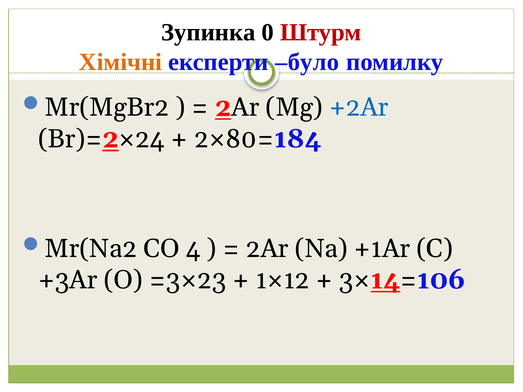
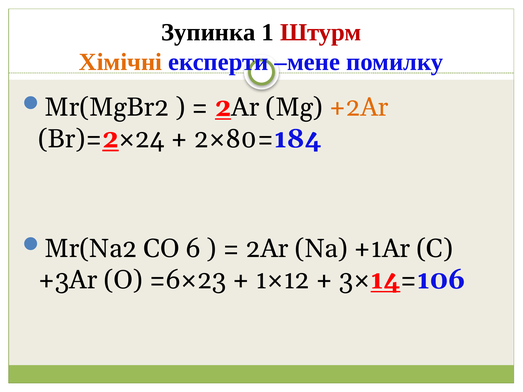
0: 0 -> 1
було: було -> мене
+2Ar colour: blue -> orange
4: 4 -> 6
=3×23: =3×23 -> =6×23
